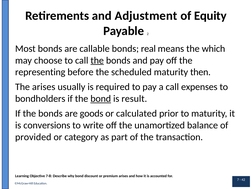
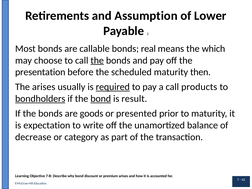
Adjustment: Adjustment -> Assumption
Equity: Equity -> Lower
representing: representing -> presentation
required underline: none -> present
expenses: expenses -> products
bondholders underline: none -> present
calculated: calculated -> presented
conversions: conversions -> expectation
provided: provided -> decrease
